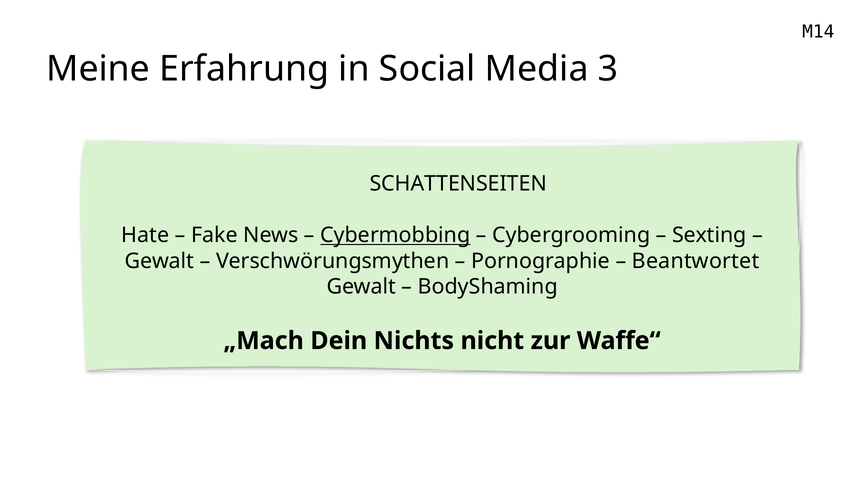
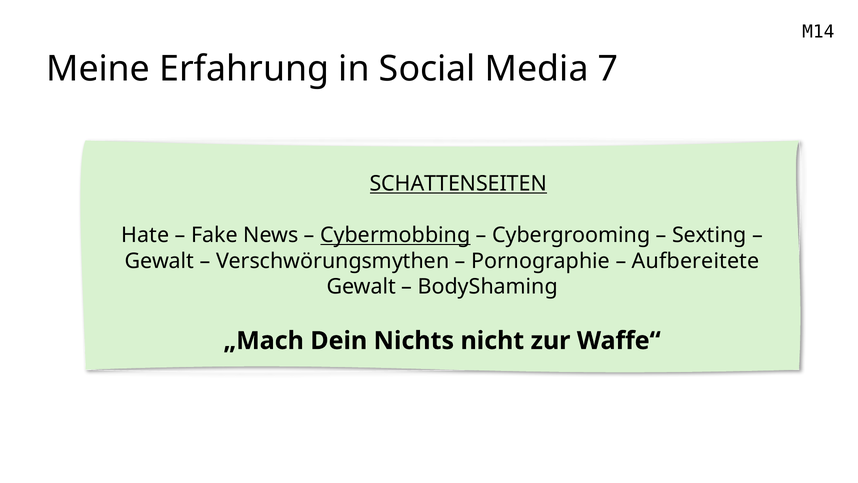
3: 3 -> 7
SCHATTENSEITEN underline: none -> present
Beantwortet: Beantwortet -> Aufbereitete
